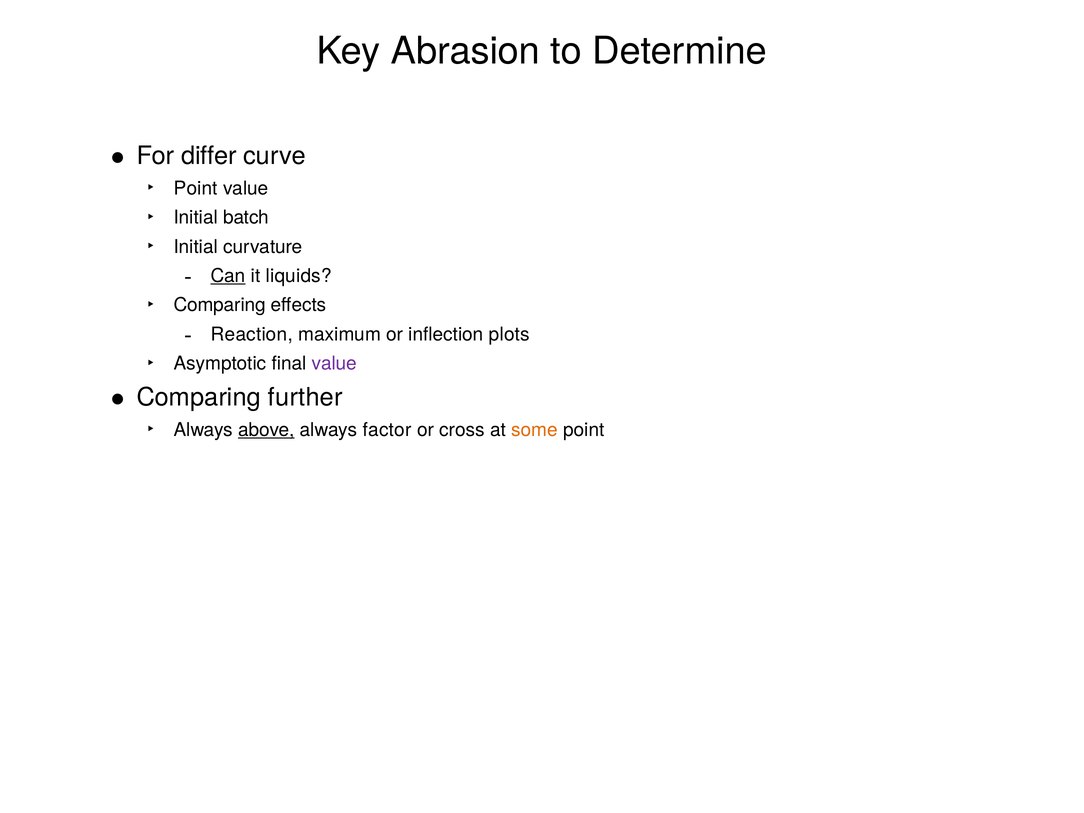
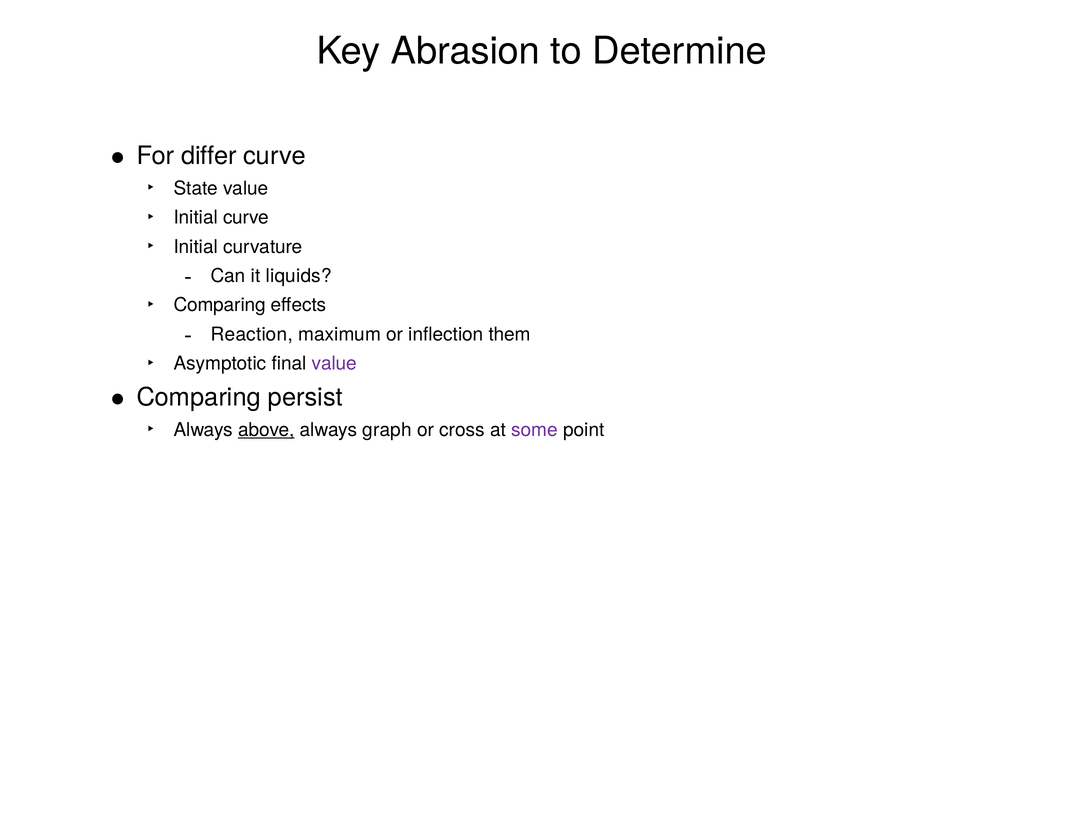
Point at (196, 188): Point -> State
Initial batch: batch -> curve
Can underline: present -> none
plots: plots -> them
further: further -> persist
factor: factor -> graph
some colour: orange -> purple
